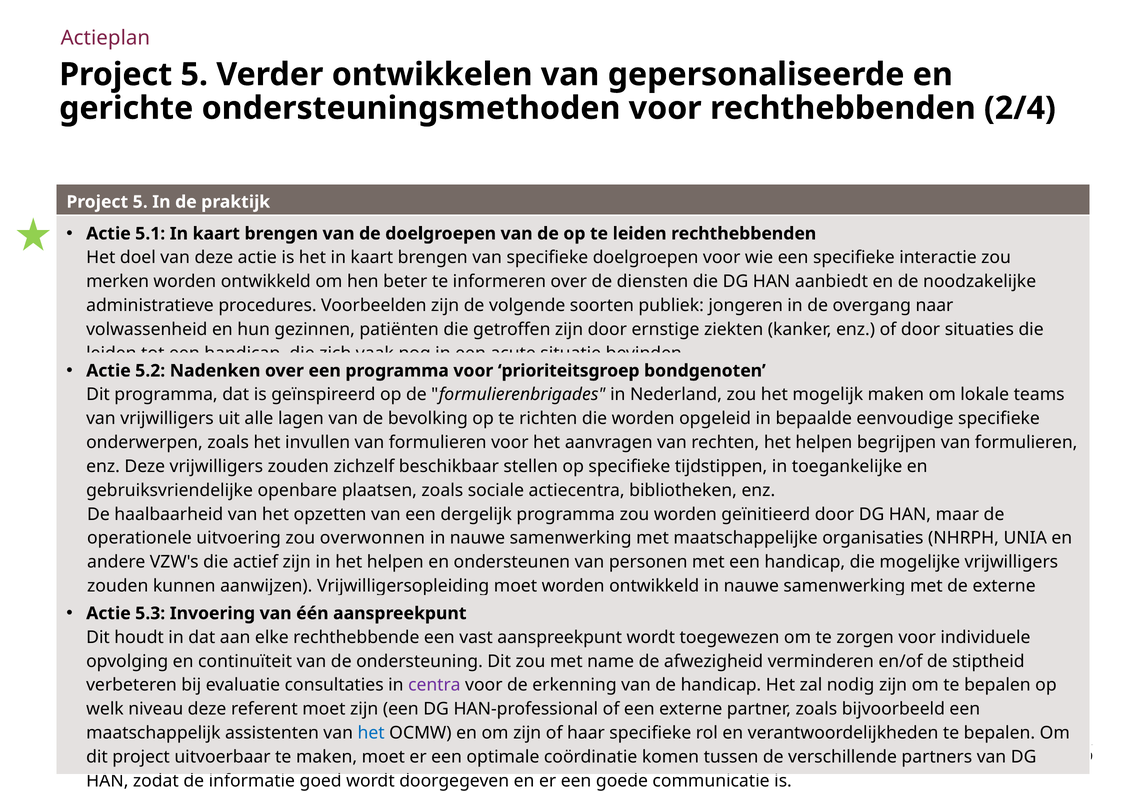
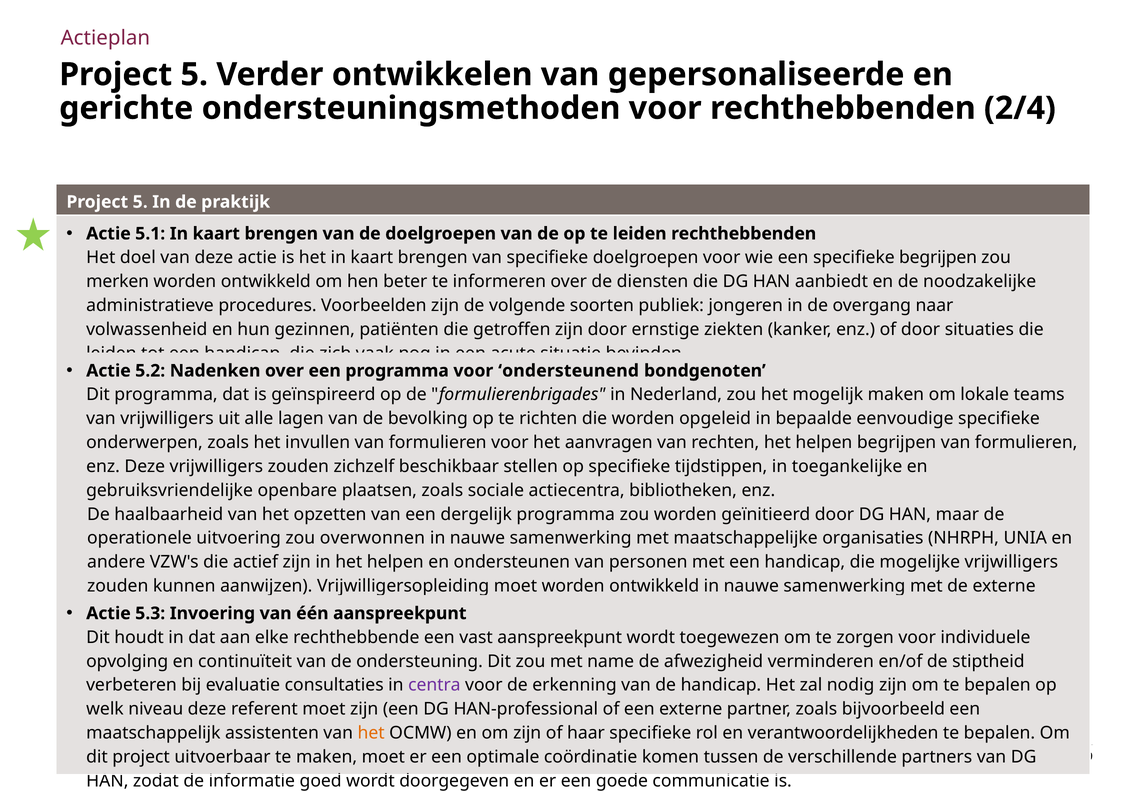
specifieke interactie: interactie -> begrijpen
prioriteitsgroep: prioriteitsgroep -> ondersteunend
het at (371, 733) colour: blue -> orange
